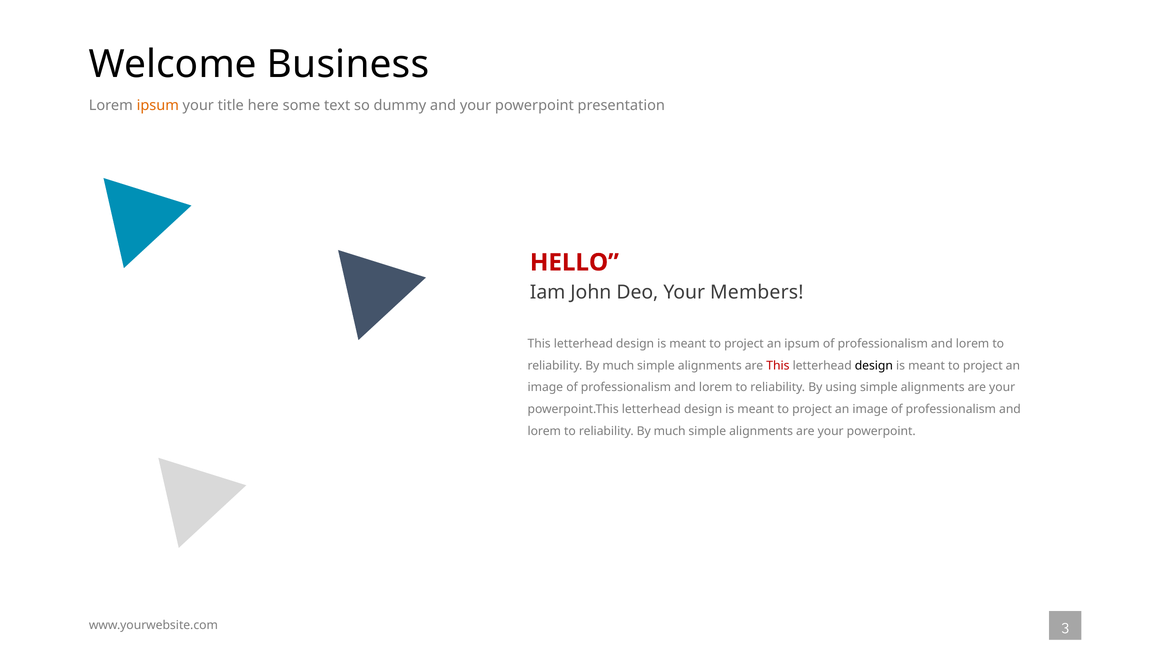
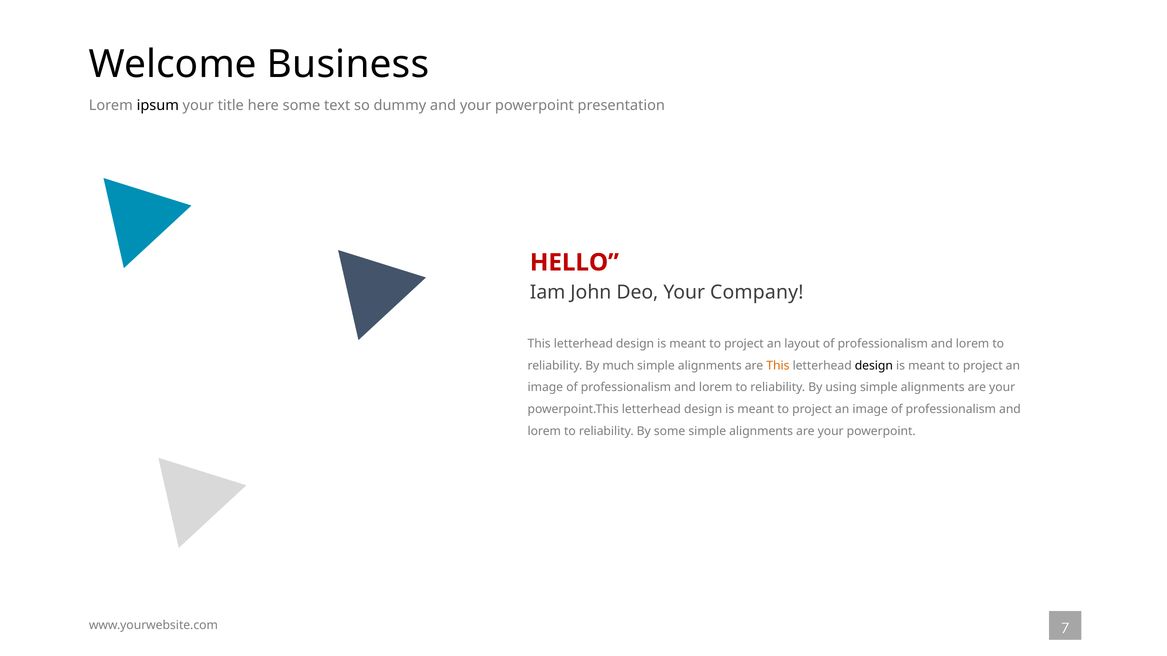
ipsum at (158, 106) colour: orange -> black
Members: Members -> Company
an ipsum: ipsum -> layout
This at (778, 366) colour: red -> orange
much at (670, 431): much -> some
3: 3 -> 7
